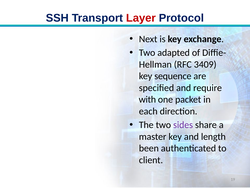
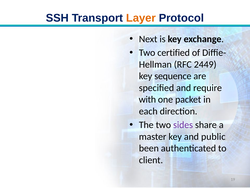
Layer colour: red -> orange
adapted: adapted -> certified
3409: 3409 -> 2449
length: length -> public
